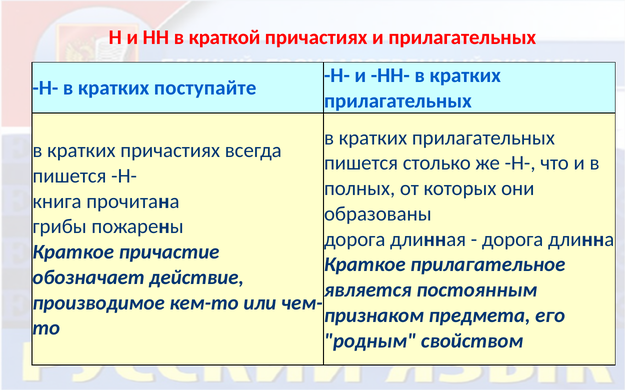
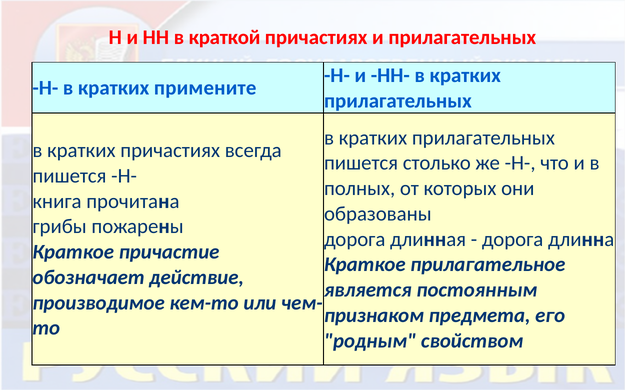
поступайте: поступайте -> примените
